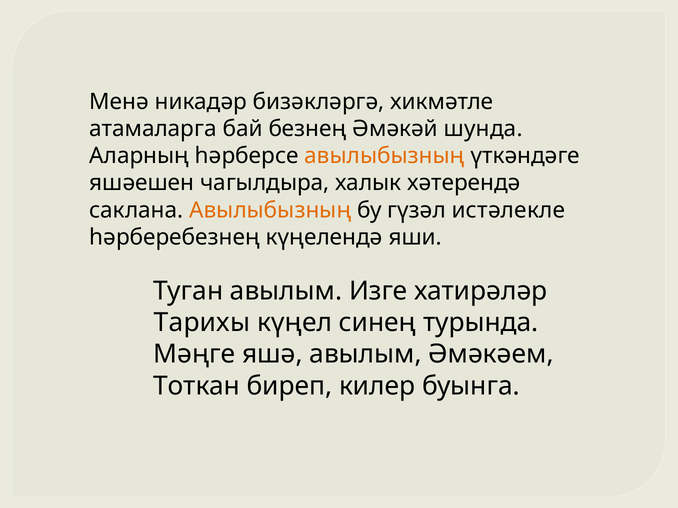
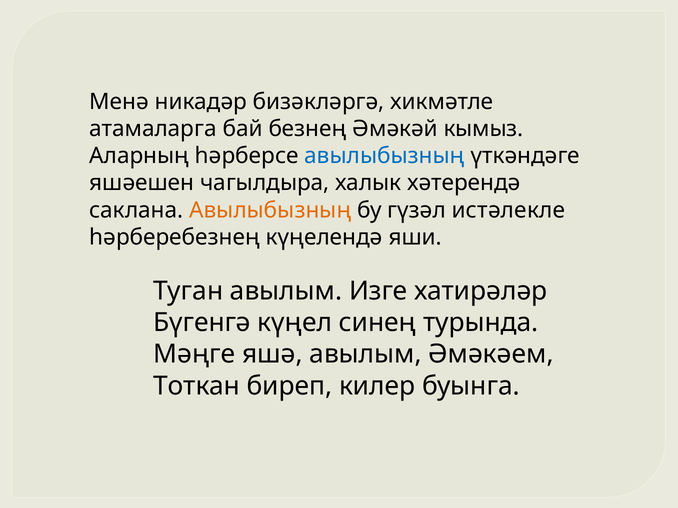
шунда: шунда -> кымыз
авылыбызның at (385, 156) colour: orange -> blue
Тарихы: Тарихы -> Бүгенгә
